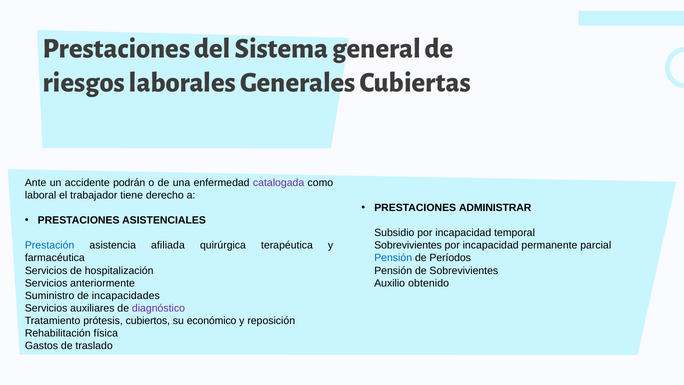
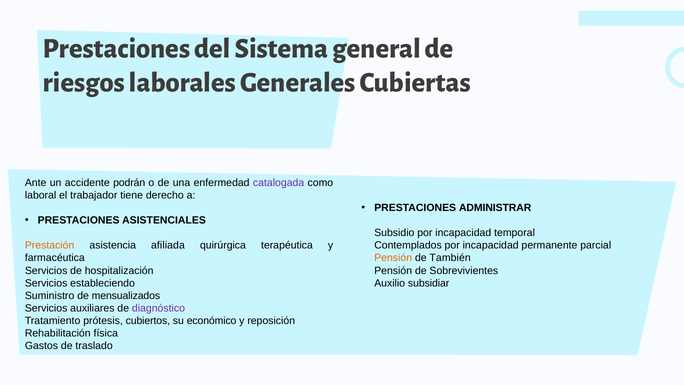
Prestación colour: blue -> orange
Sobrevivientes at (408, 245): Sobrevivientes -> Contemplados
Pensión at (393, 258) colour: blue -> orange
Períodos: Períodos -> También
anteriormente: anteriormente -> estableciendo
obtenido: obtenido -> subsidiar
incapacidades: incapacidades -> mensualizados
